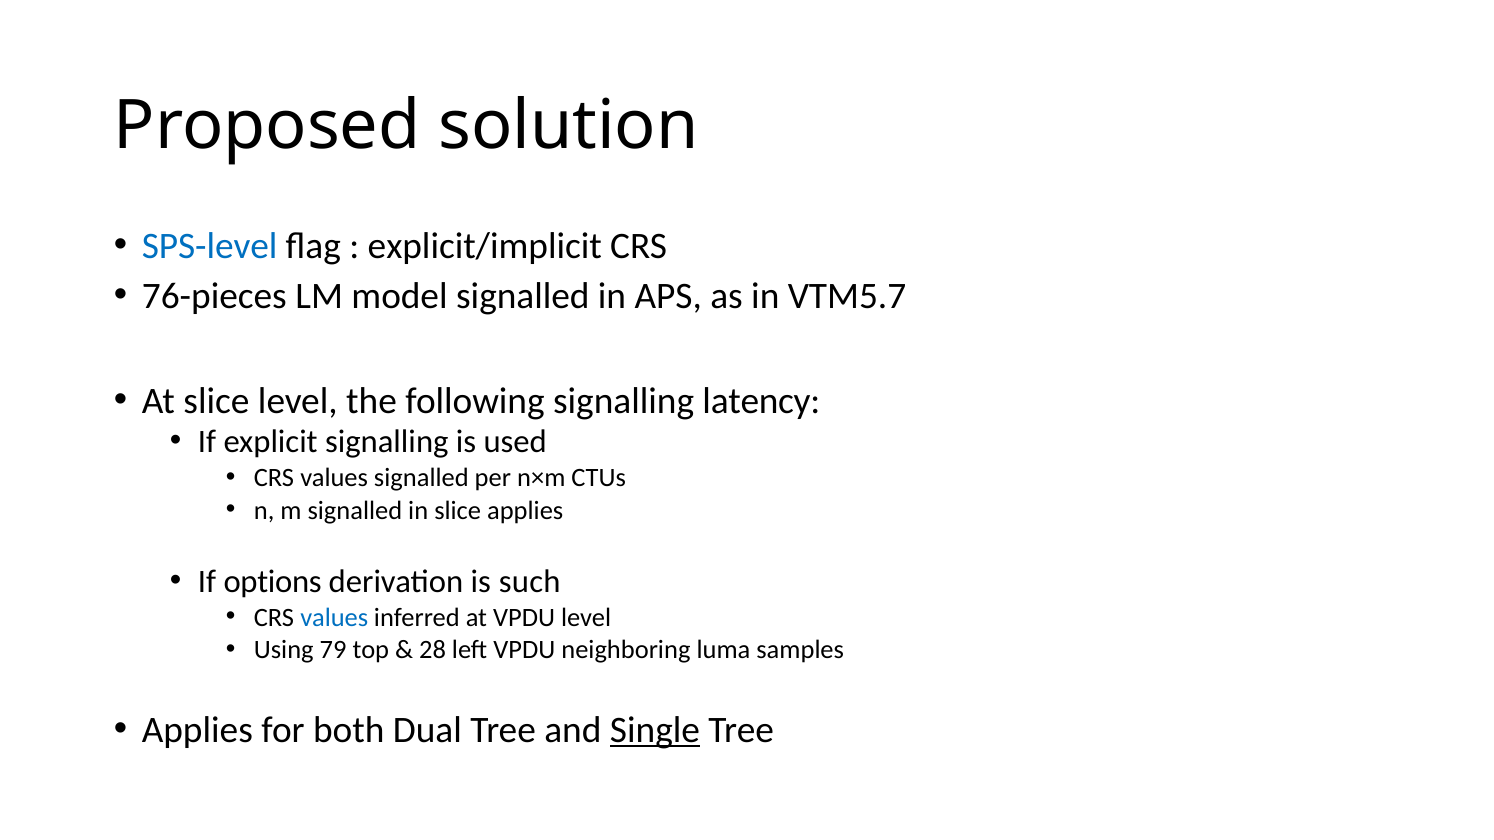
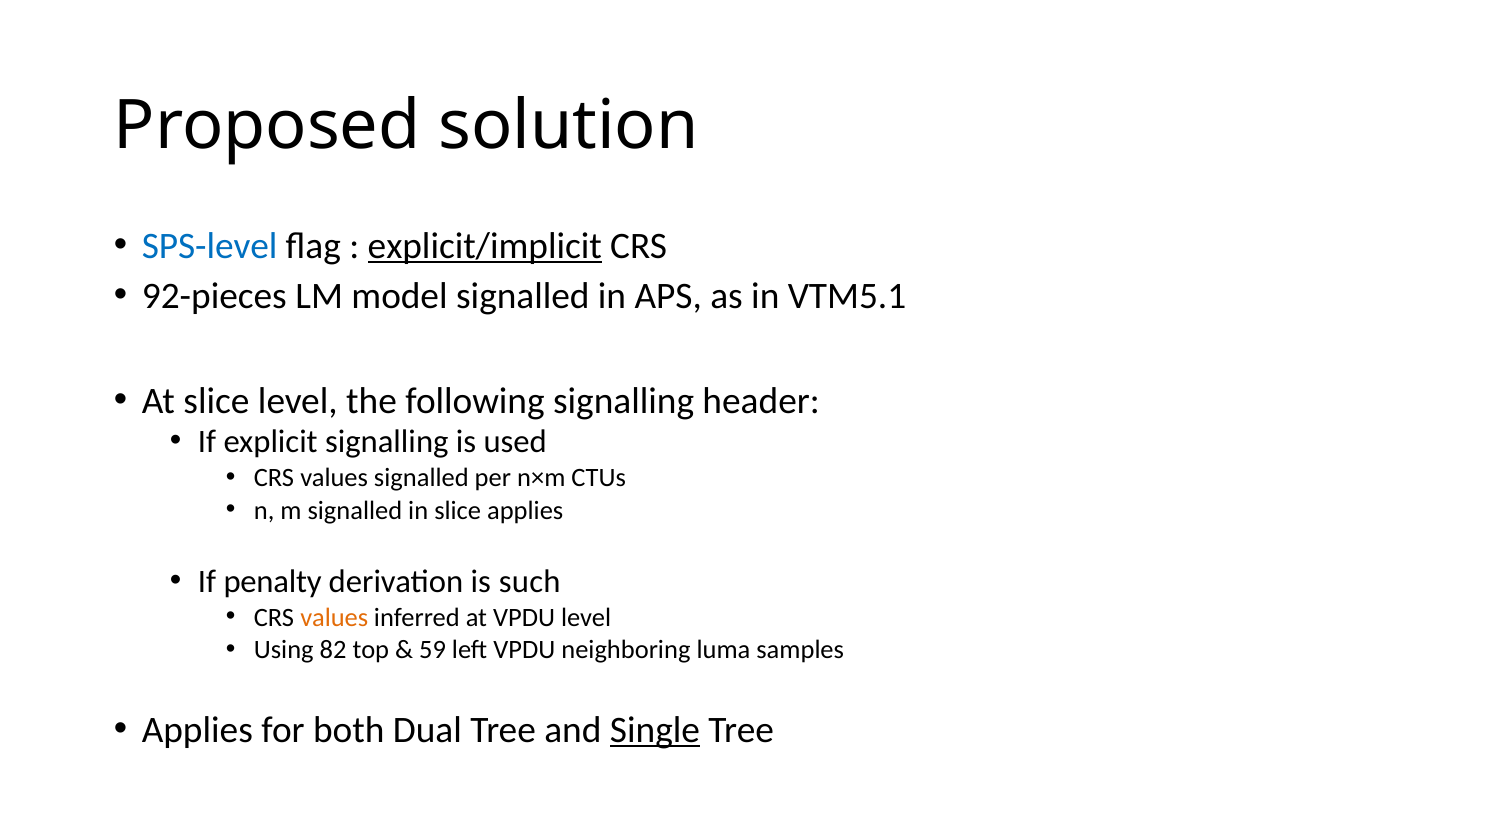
explicit/implicit underline: none -> present
76-pieces: 76-pieces -> 92-pieces
VTM5.7: VTM5.7 -> VTM5.1
latency: latency -> header
options: options -> penalty
values at (334, 618) colour: blue -> orange
79: 79 -> 82
28: 28 -> 59
